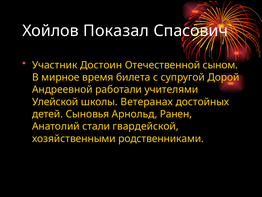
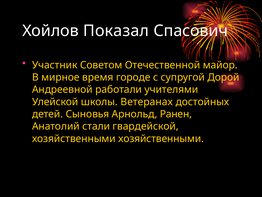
Достоин: Достоин -> Советом
сыном: сыном -> майор
билета: билета -> городе
хозяйственными родственниками: родственниками -> хозяйственными
